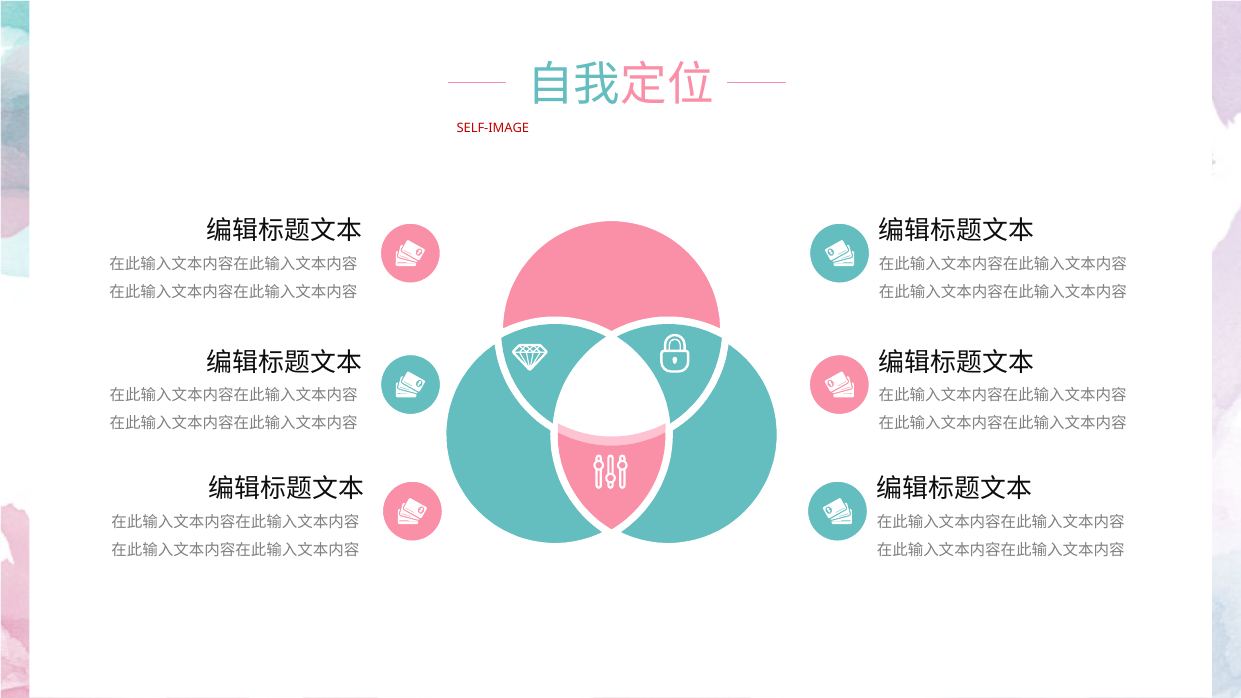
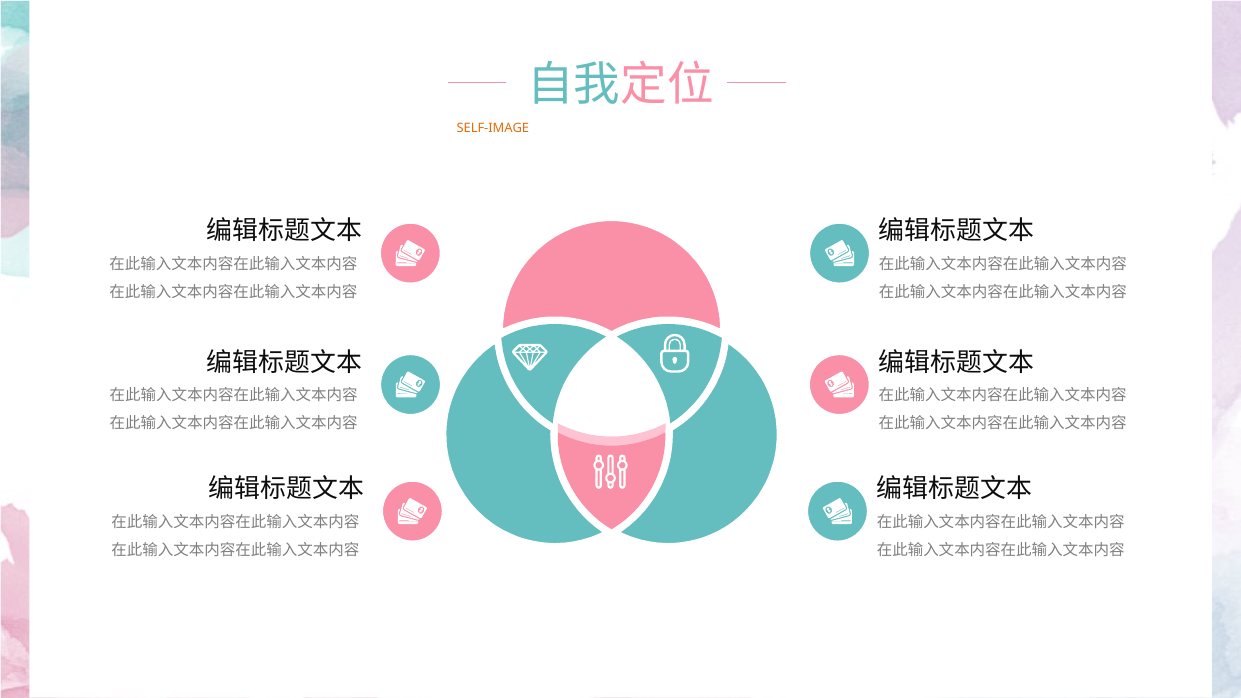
SELF-IMAGE colour: red -> orange
